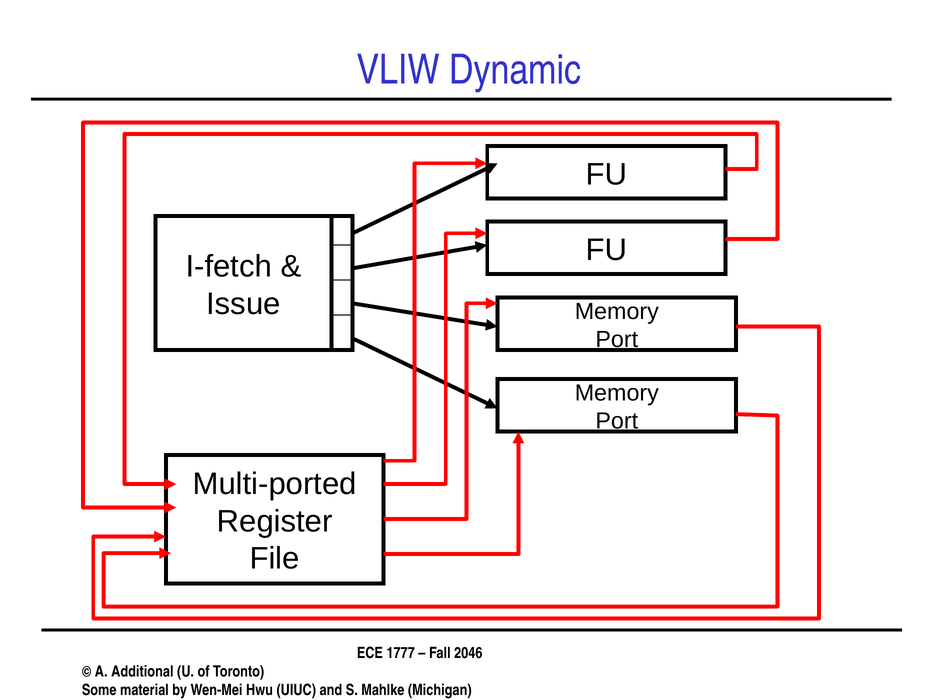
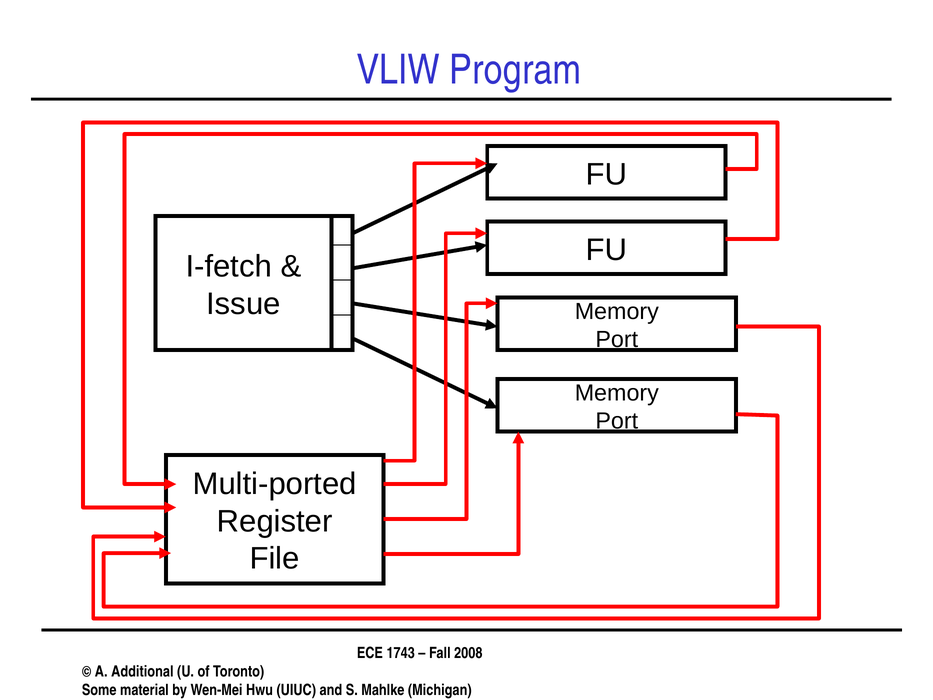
Dynamic: Dynamic -> Program
1777: 1777 -> 1743
2046: 2046 -> 2008
